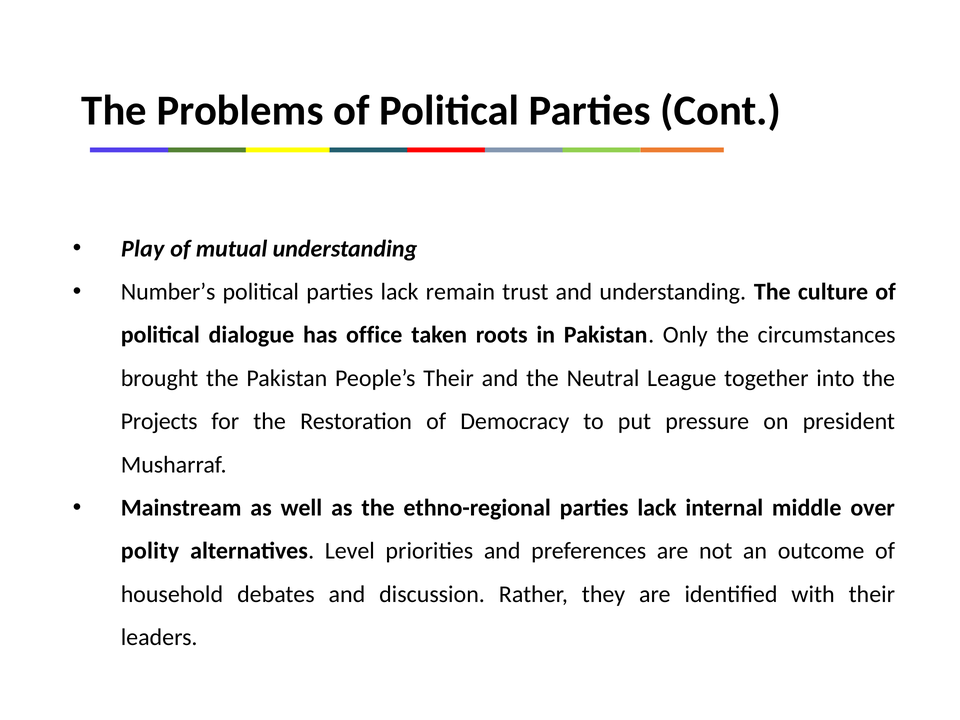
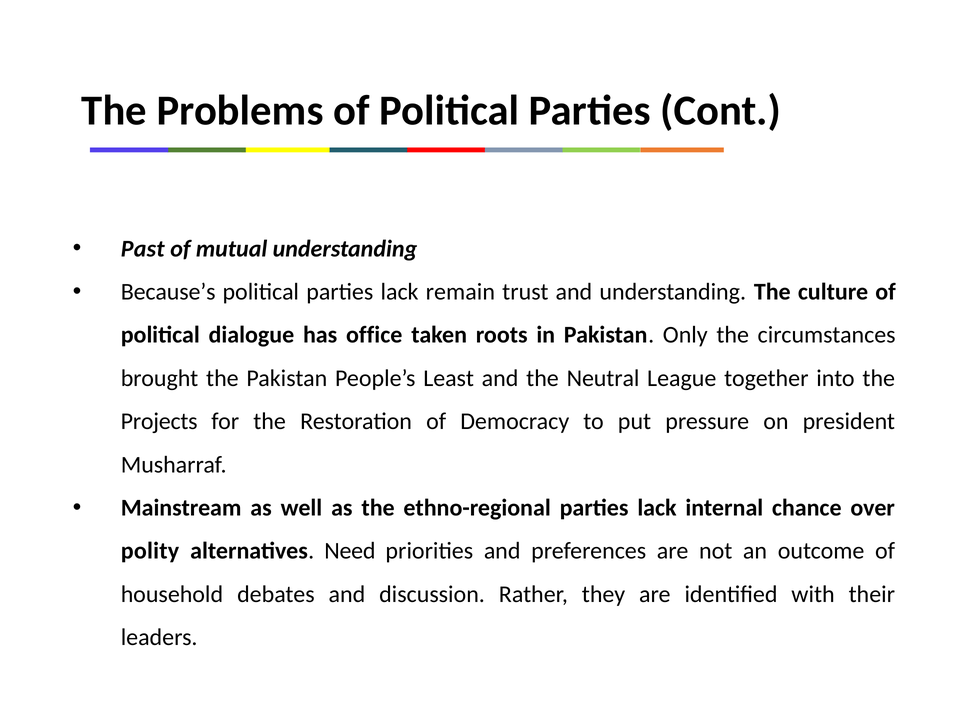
Play: Play -> Past
Number’s: Number’s -> Because’s
People’s Their: Their -> Least
middle: middle -> chance
Level: Level -> Need
